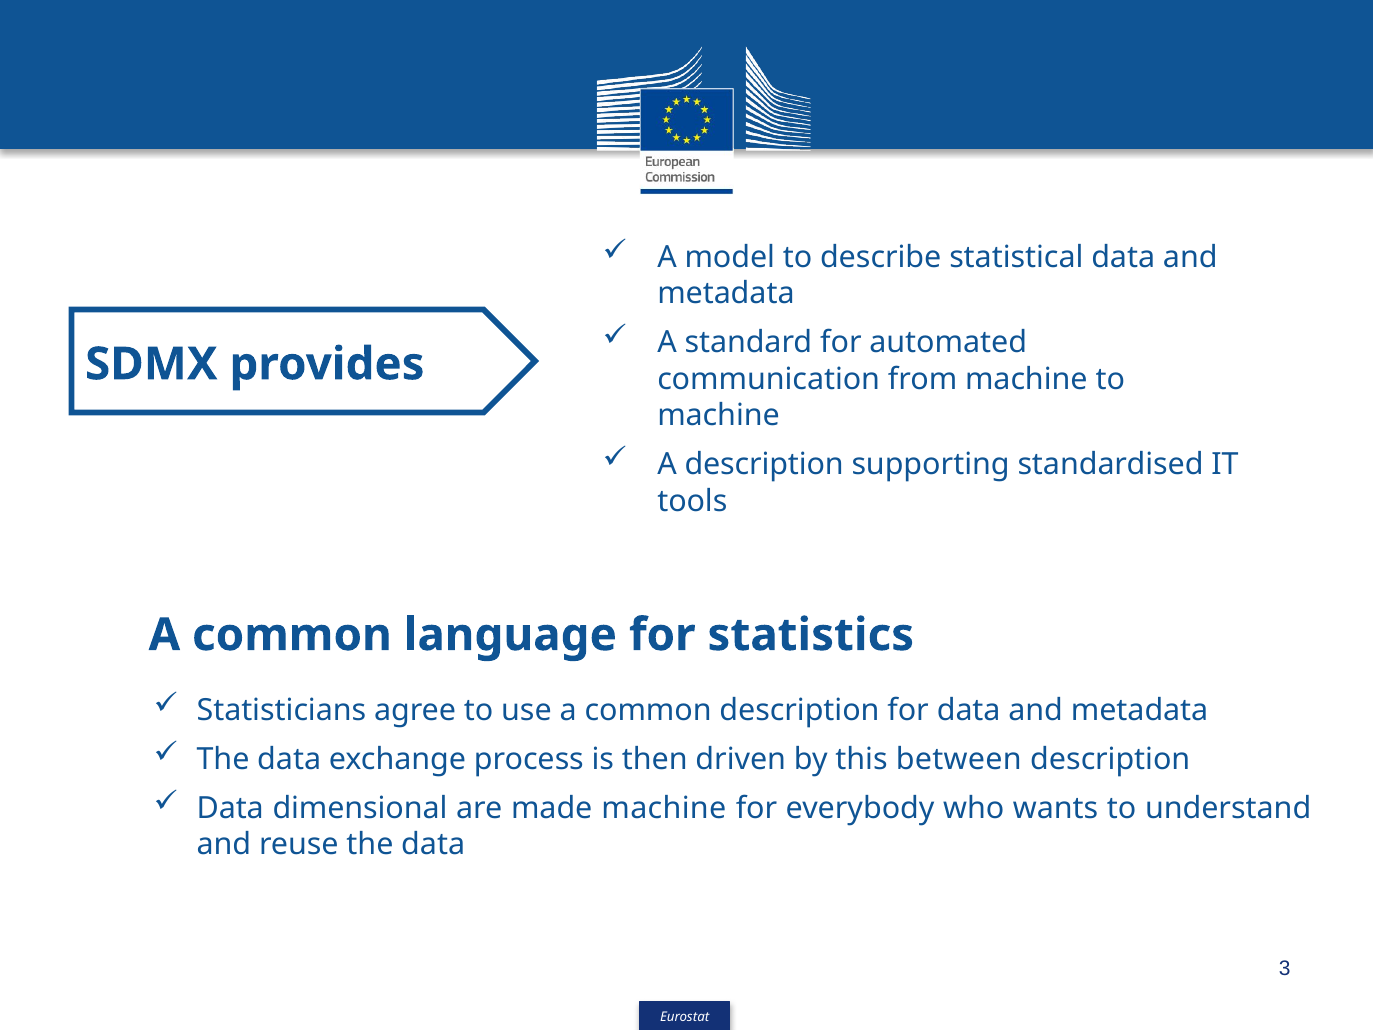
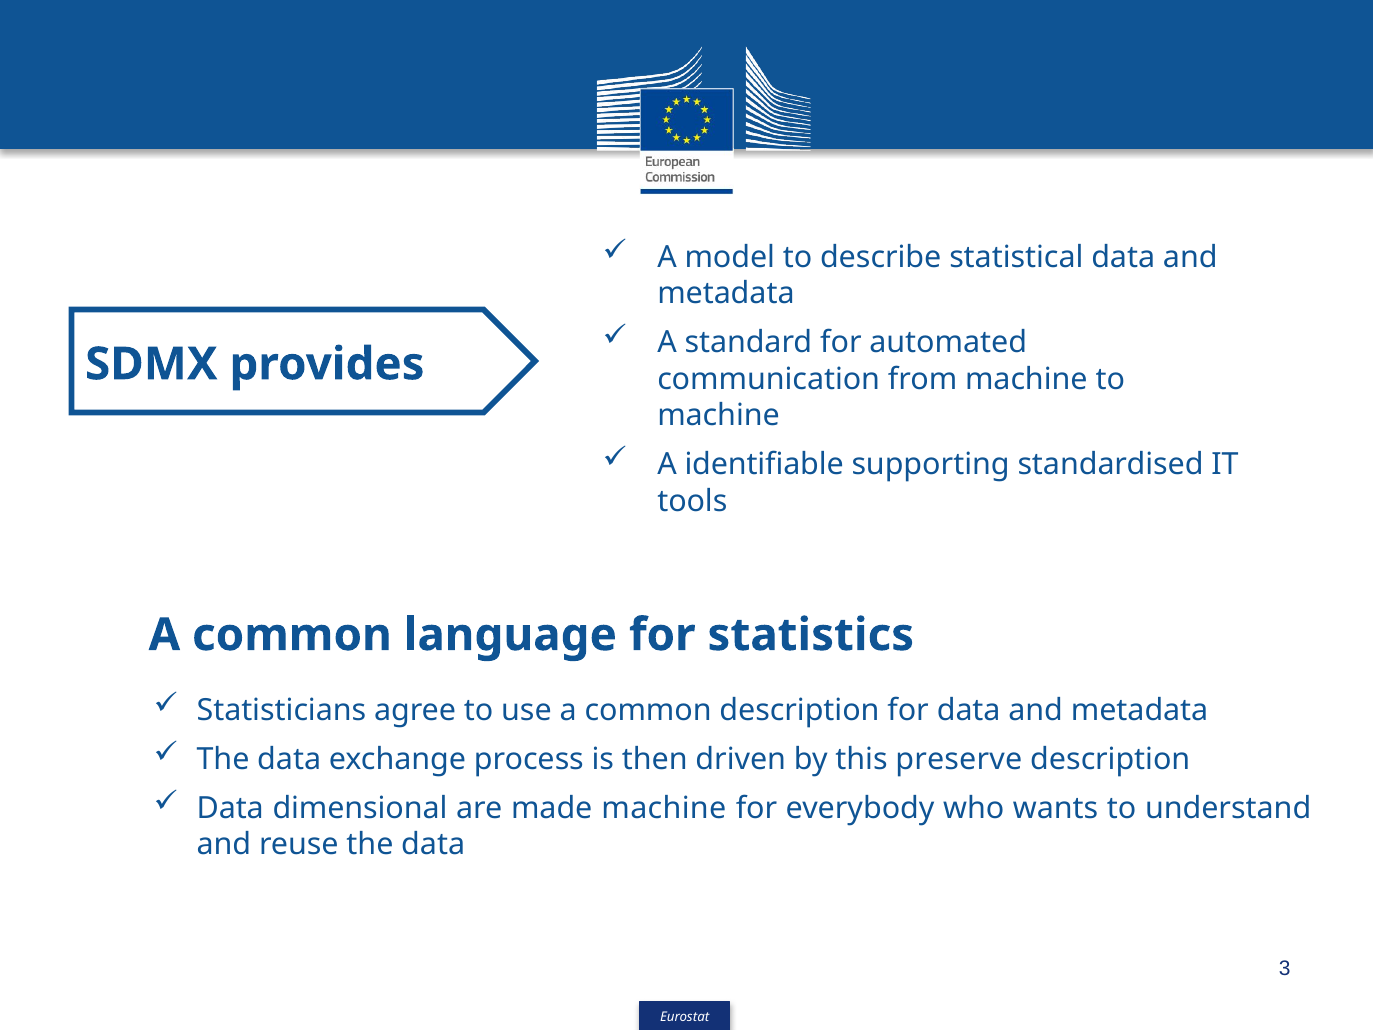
A description: description -> identifiable
between: between -> preserve
